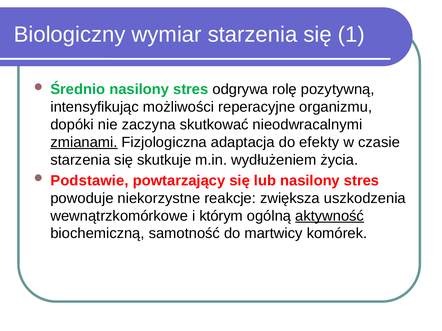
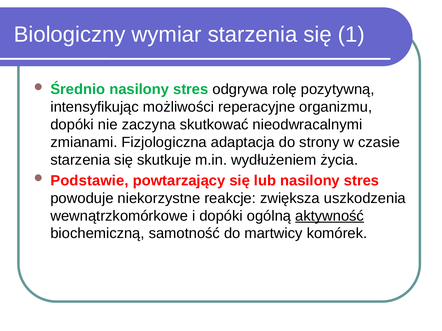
zmianami underline: present -> none
efekty: efekty -> strony
i którym: którym -> dopóki
